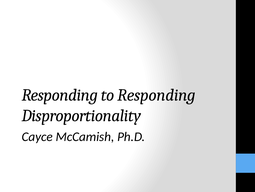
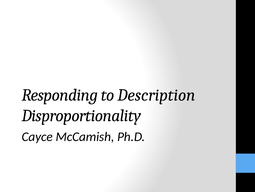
to Responding: Responding -> Description
